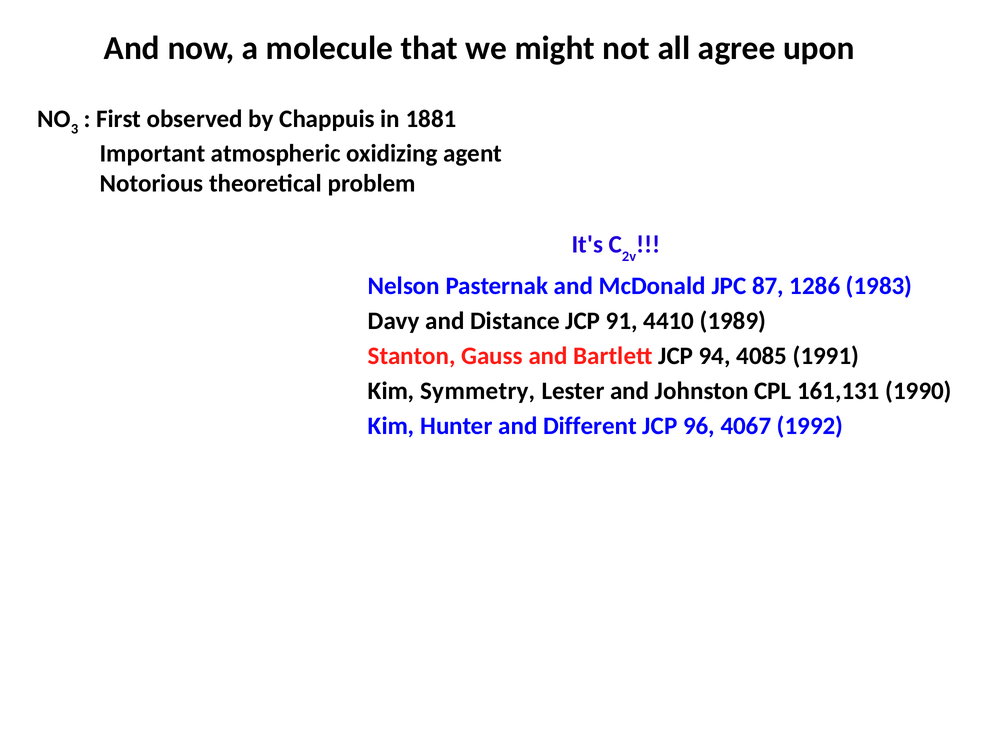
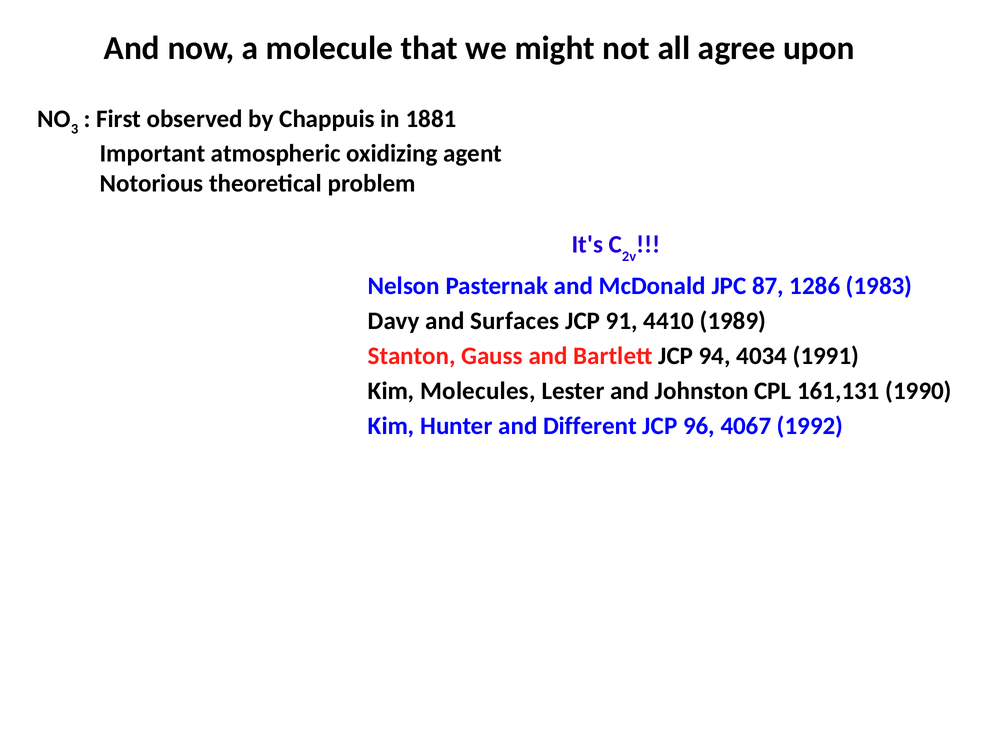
Distance: Distance -> Surfaces
4085: 4085 -> 4034
Symmetry: Symmetry -> Molecules
